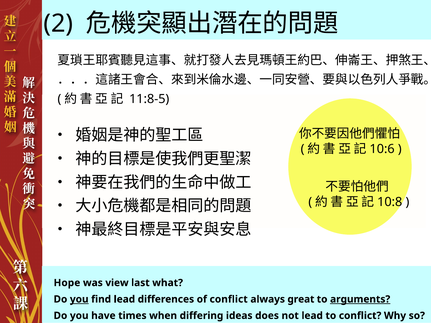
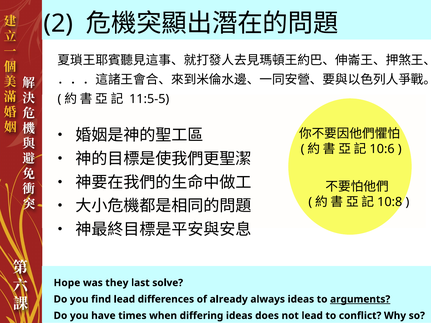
11:8-5: 11:8-5 -> 11:5-5
view: view -> they
what: what -> solve
you at (79, 299) underline: present -> none
of conflict: conflict -> already
always great: great -> ideas
